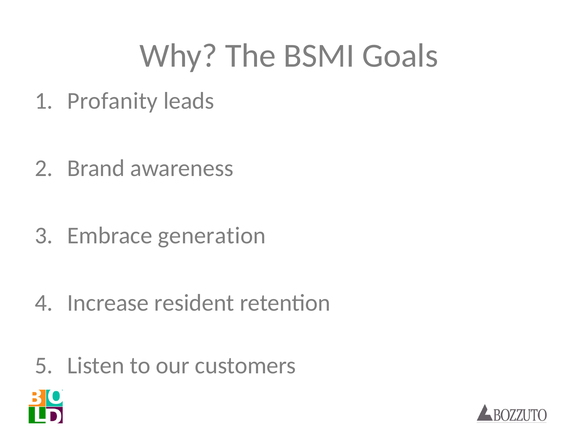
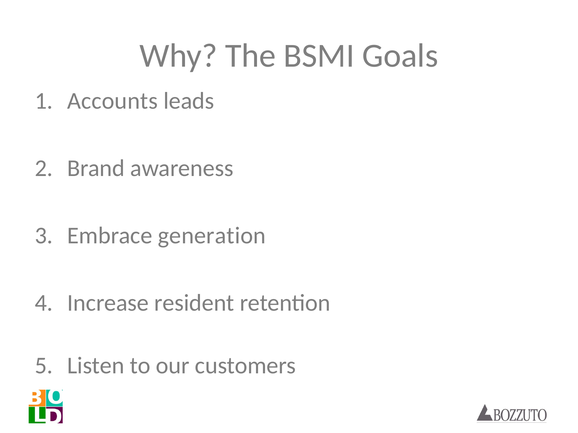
Profanity: Profanity -> Accounts
